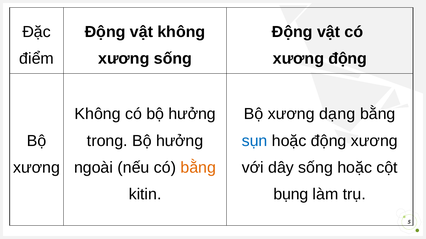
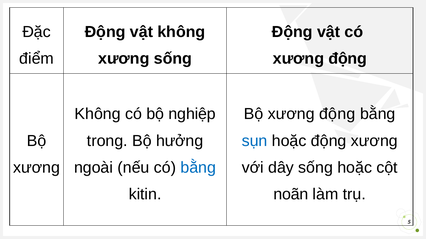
có bộ hưởng: hưởng -> nghiệp
Bộ xương dạng: dạng -> động
bằng at (198, 168) colour: orange -> blue
bụng: bụng -> noãn
